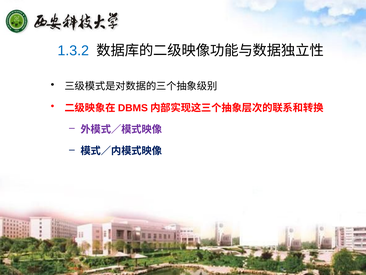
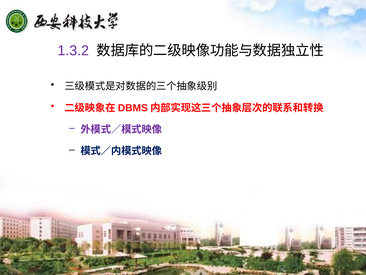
1.3.2 colour: blue -> purple
